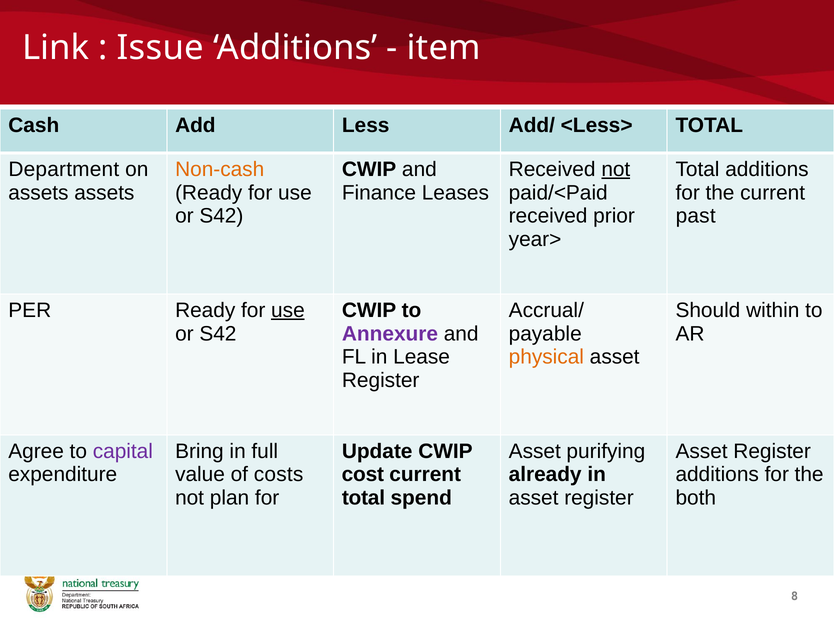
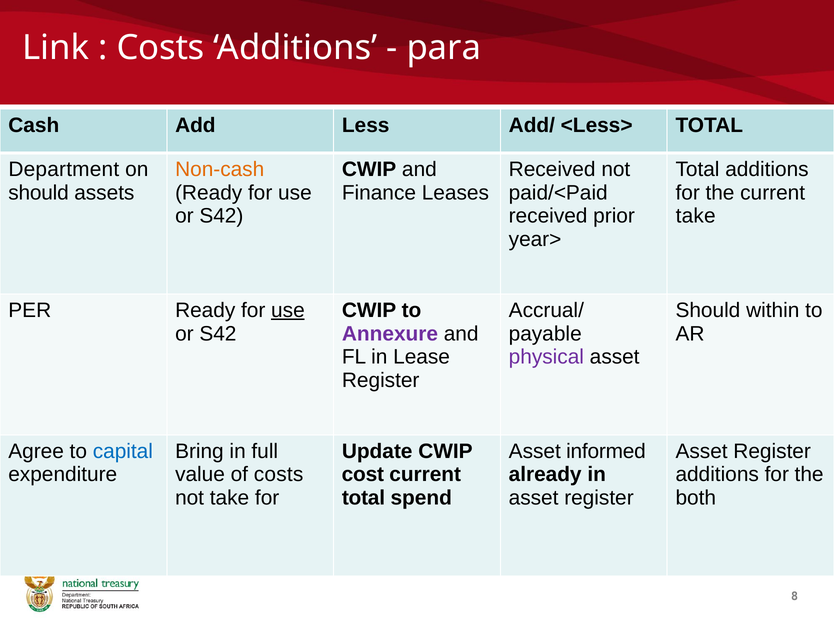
Issue at (160, 48): Issue -> Costs
item: item -> para
not at (616, 169) underline: present -> none
assets at (38, 193): assets -> should
past at (696, 216): past -> take
physical colour: orange -> purple
capital colour: purple -> blue
purifying: purifying -> informed
not plan: plan -> take
